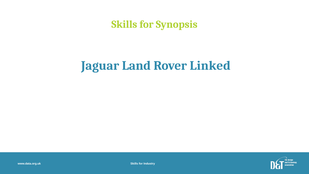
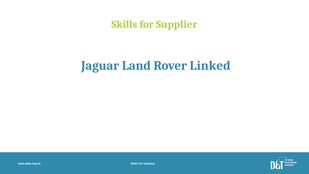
Synopsis: Synopsis -> Supplier
